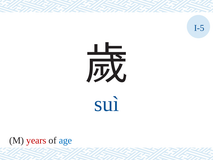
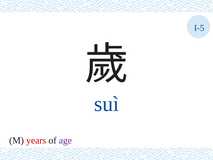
age colour: blue -> purple
